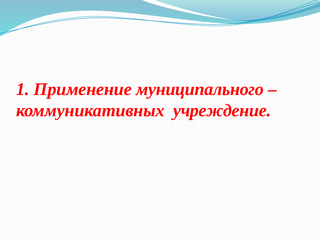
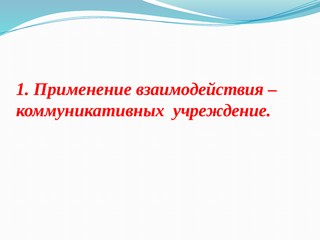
муниципального: муниципального -> взаимодействия
